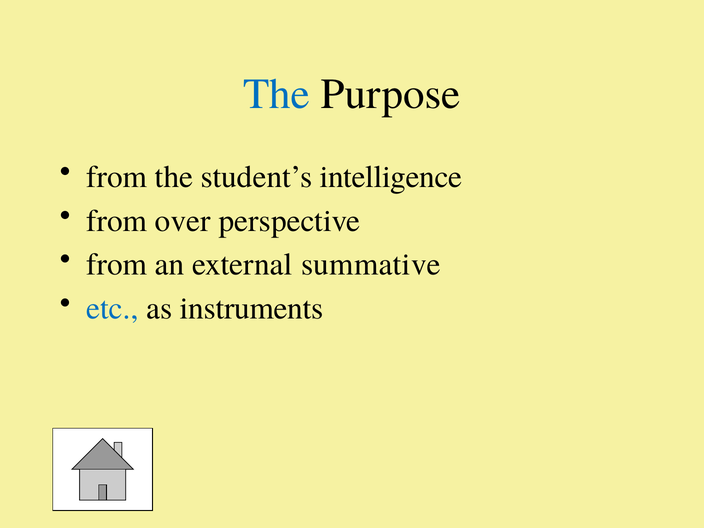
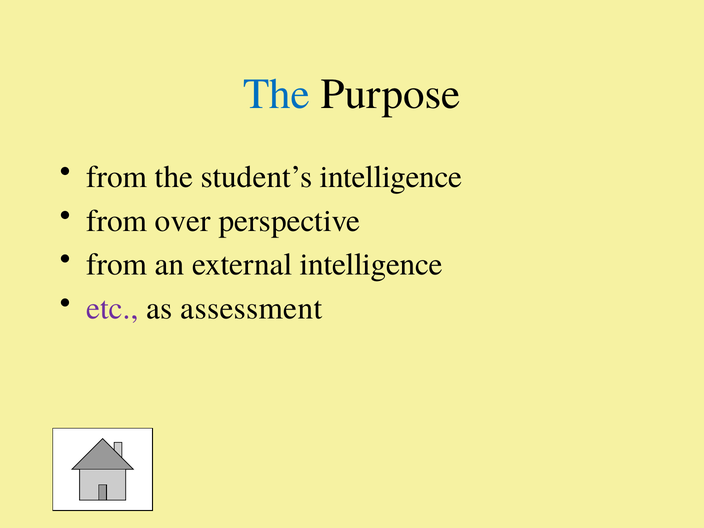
external summative: summative -> intelligence
etc colour: blue -> purple
instruments: instruments -> assessment
